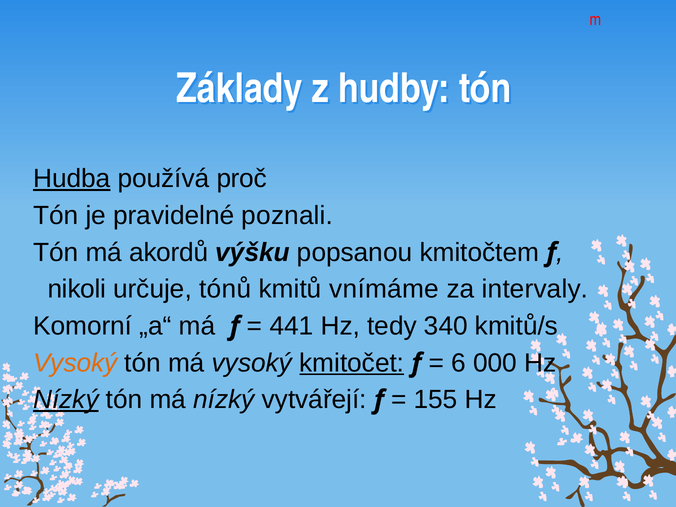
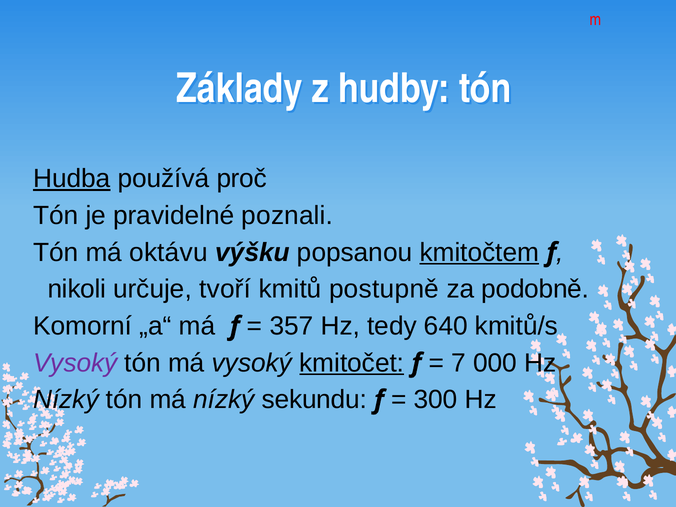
akordů: akordů -> oktávu
kmitočtem underline: none -> present
tónů: tónů -> tvoří
vnímáme: vnímáme -> postupně
intervaly: intervaly -> podobně
441: 441 -> 357
340: 340 -> 640
Vysoký at (75, 363) colour: orange -> purple
6: 6 -> 7
Nízký at (66, 400) underline: present -> none
vytvářejí: vytvářejí -> sekundu
155: 155 -> 300
